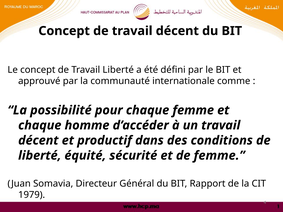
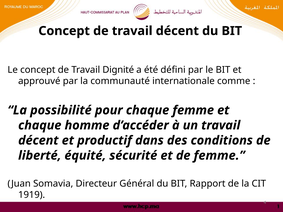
Travail Liberté: Liberté -> Dignité
1979: 1979 -> 1919
